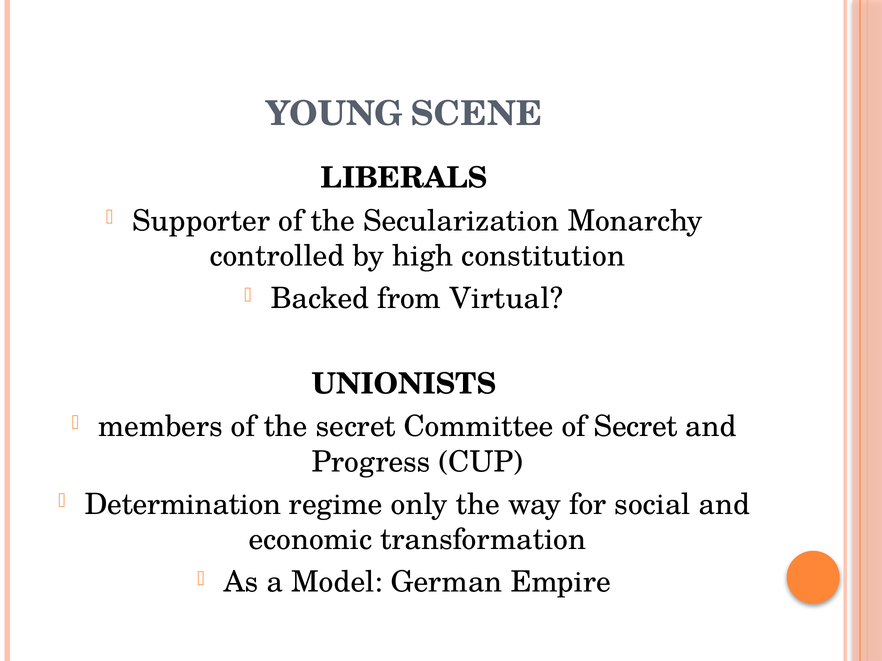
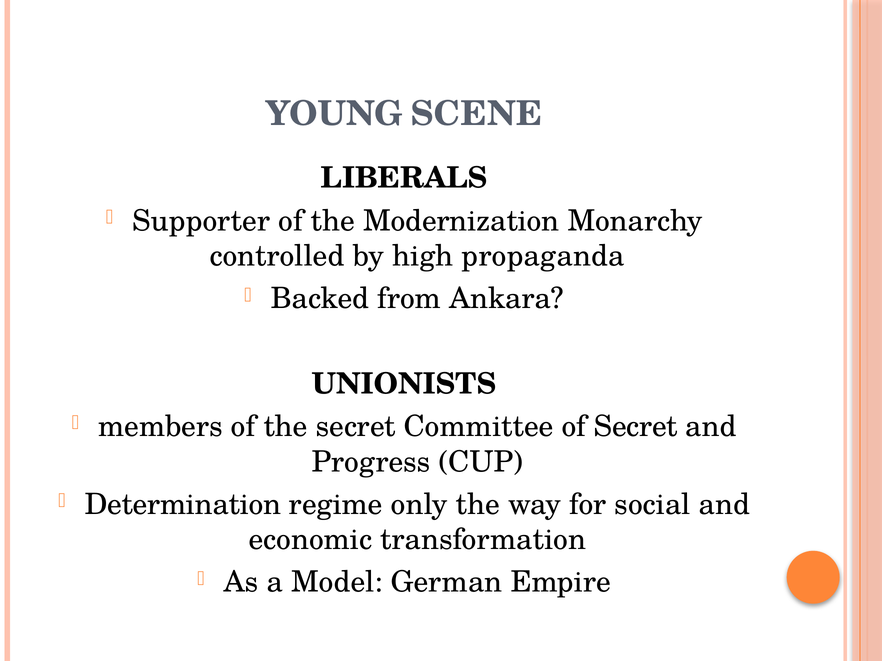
Secularization: Secularization -> Modernization
constitution: constitution -> propaganda
Virtual: Virtual -> Ankara
